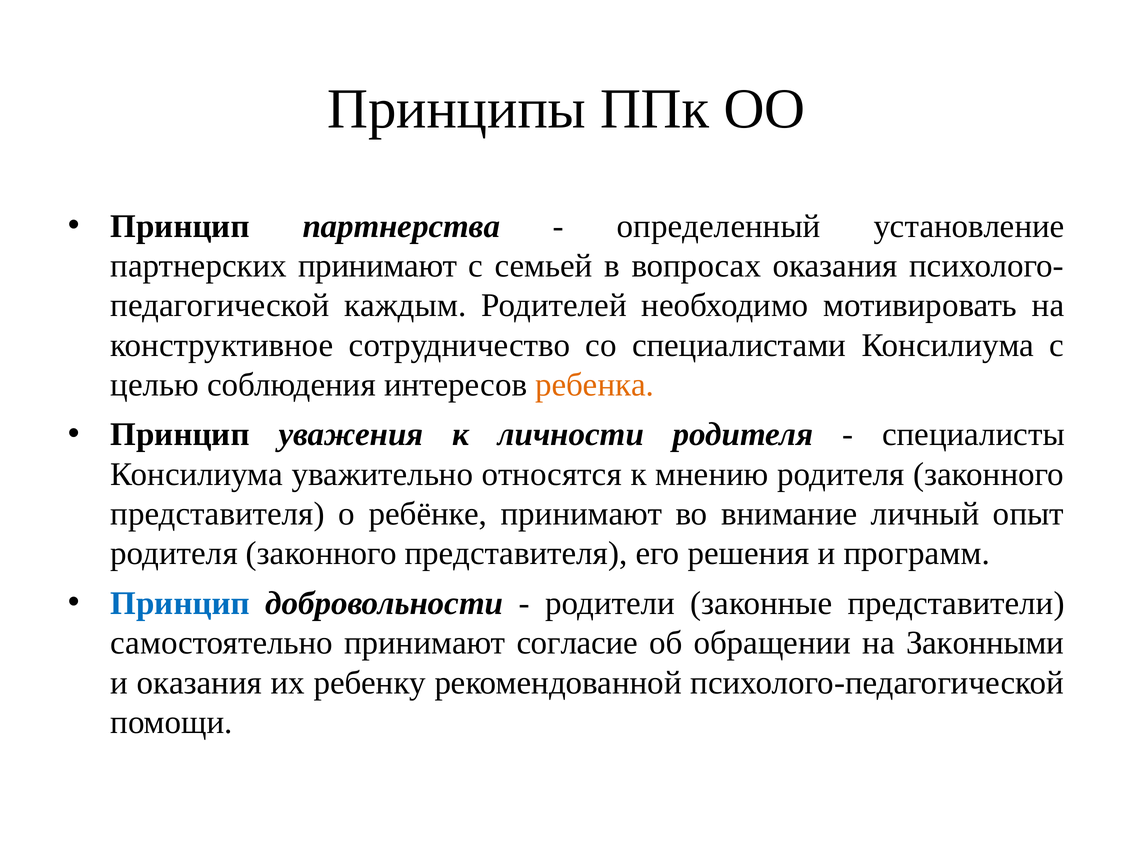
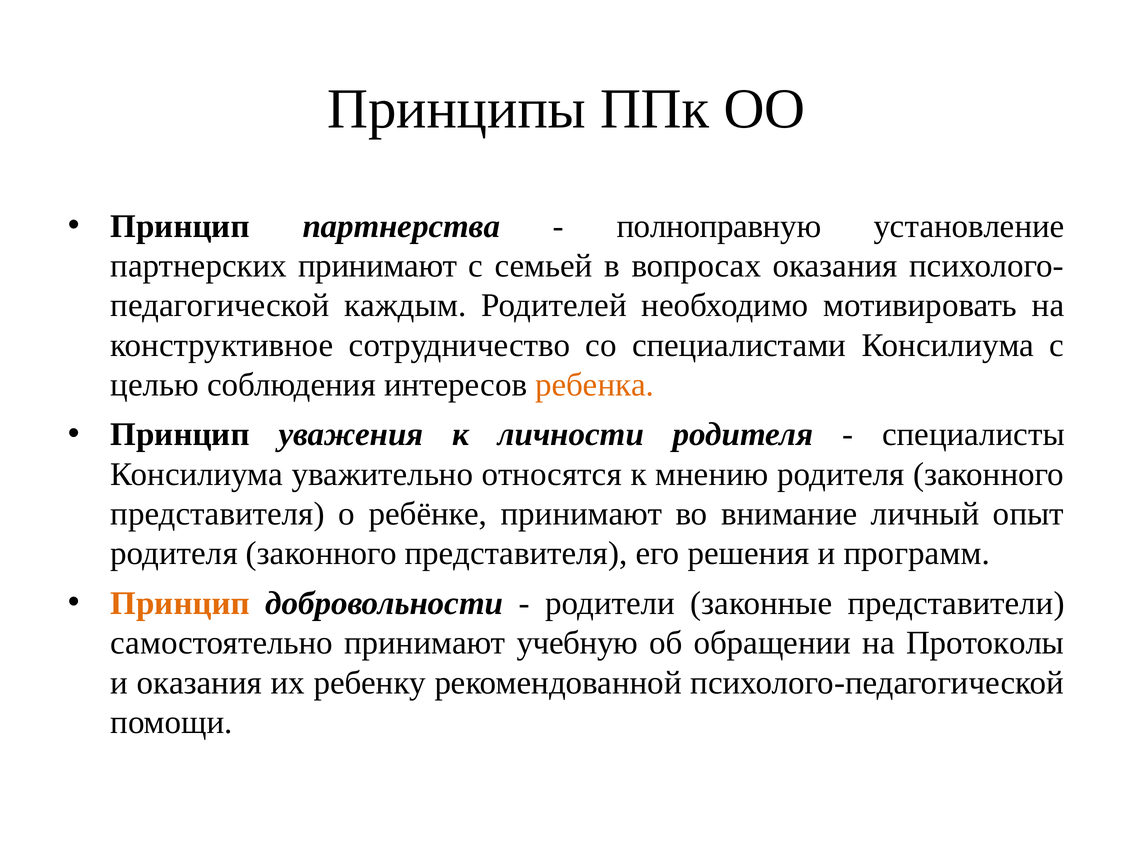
определенный: определенный -> полноправную
Принцип at (180, 603) colour: blue -> orange
согласие: согласие -> учебную
Законными: Законными -> Протоколы
